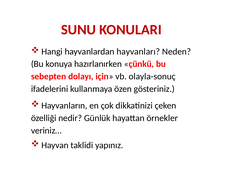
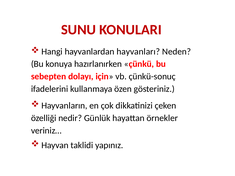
olayla-sonuç: olayla-sonuç -> çünkü-sonuç
